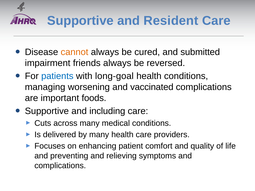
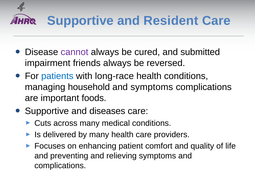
cannot colour: orange -> purple
long-goal: long-goal -> long-race
worsening: worsening -> household
and vaccinated: vaccinated -> symptoms
including: including -> diseases
